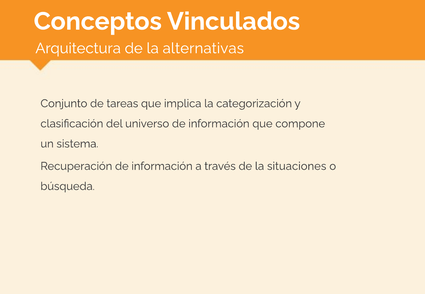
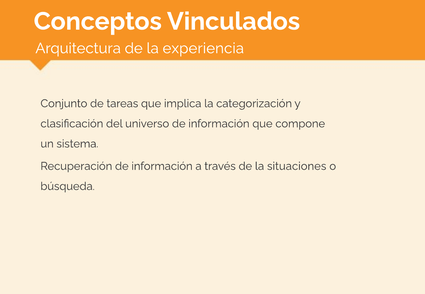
alternativas: alternativas -> experiencia
